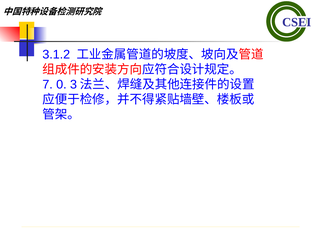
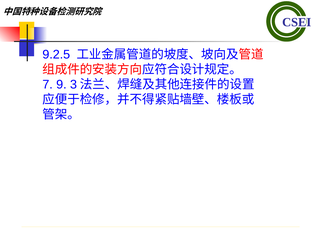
3.1.2: 3.1.2 -> 9.2.5
0: 0 -> 9
